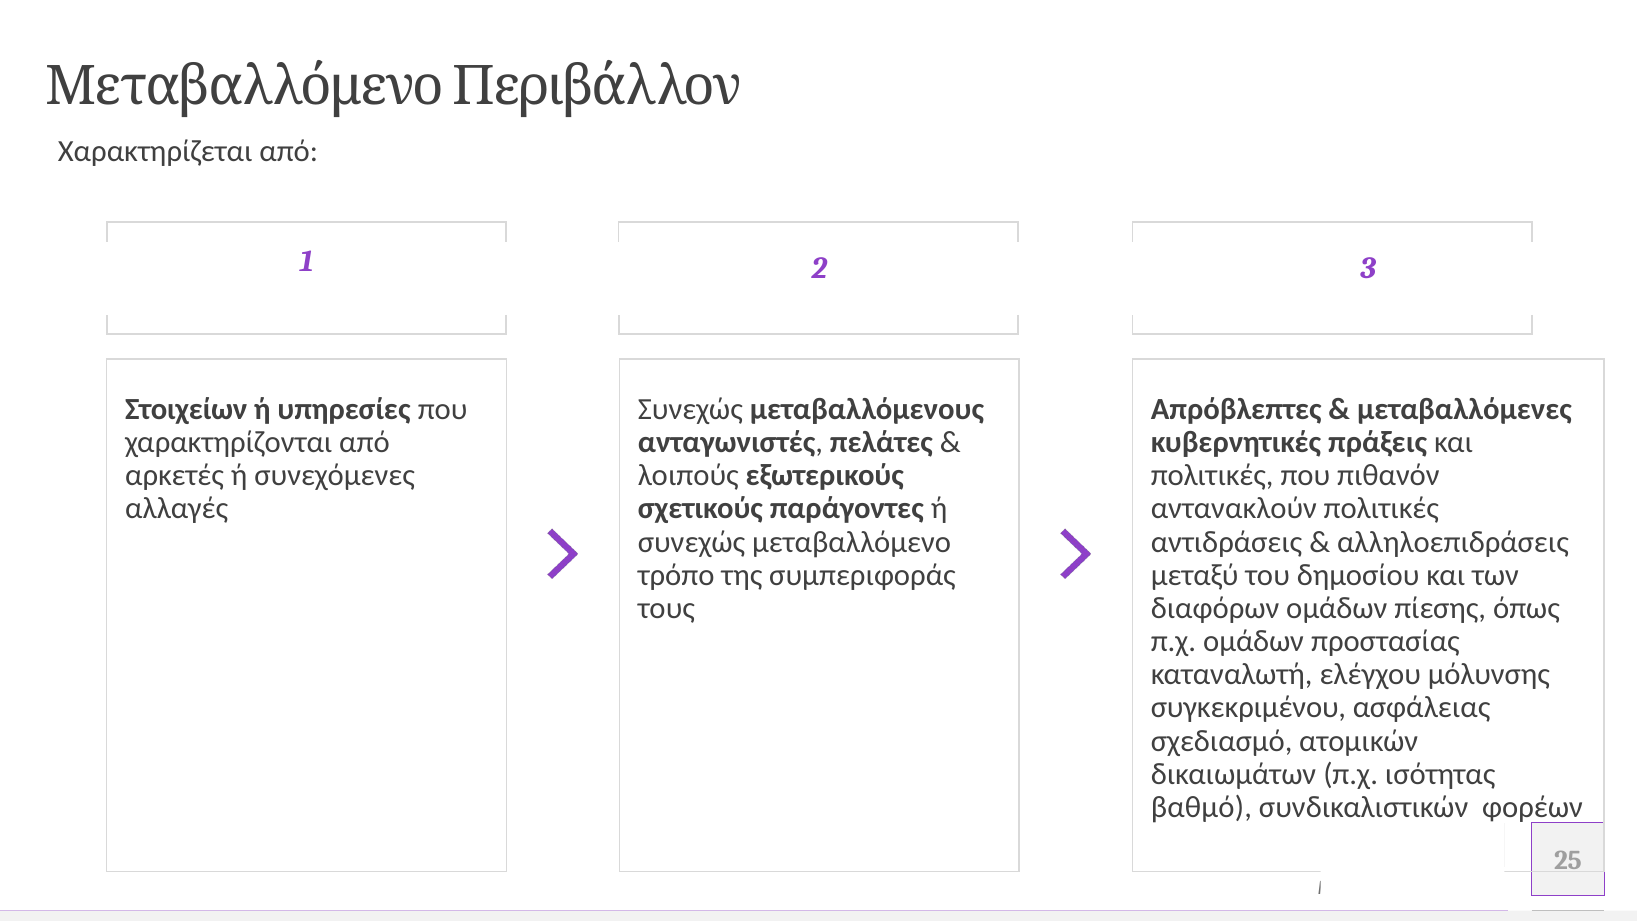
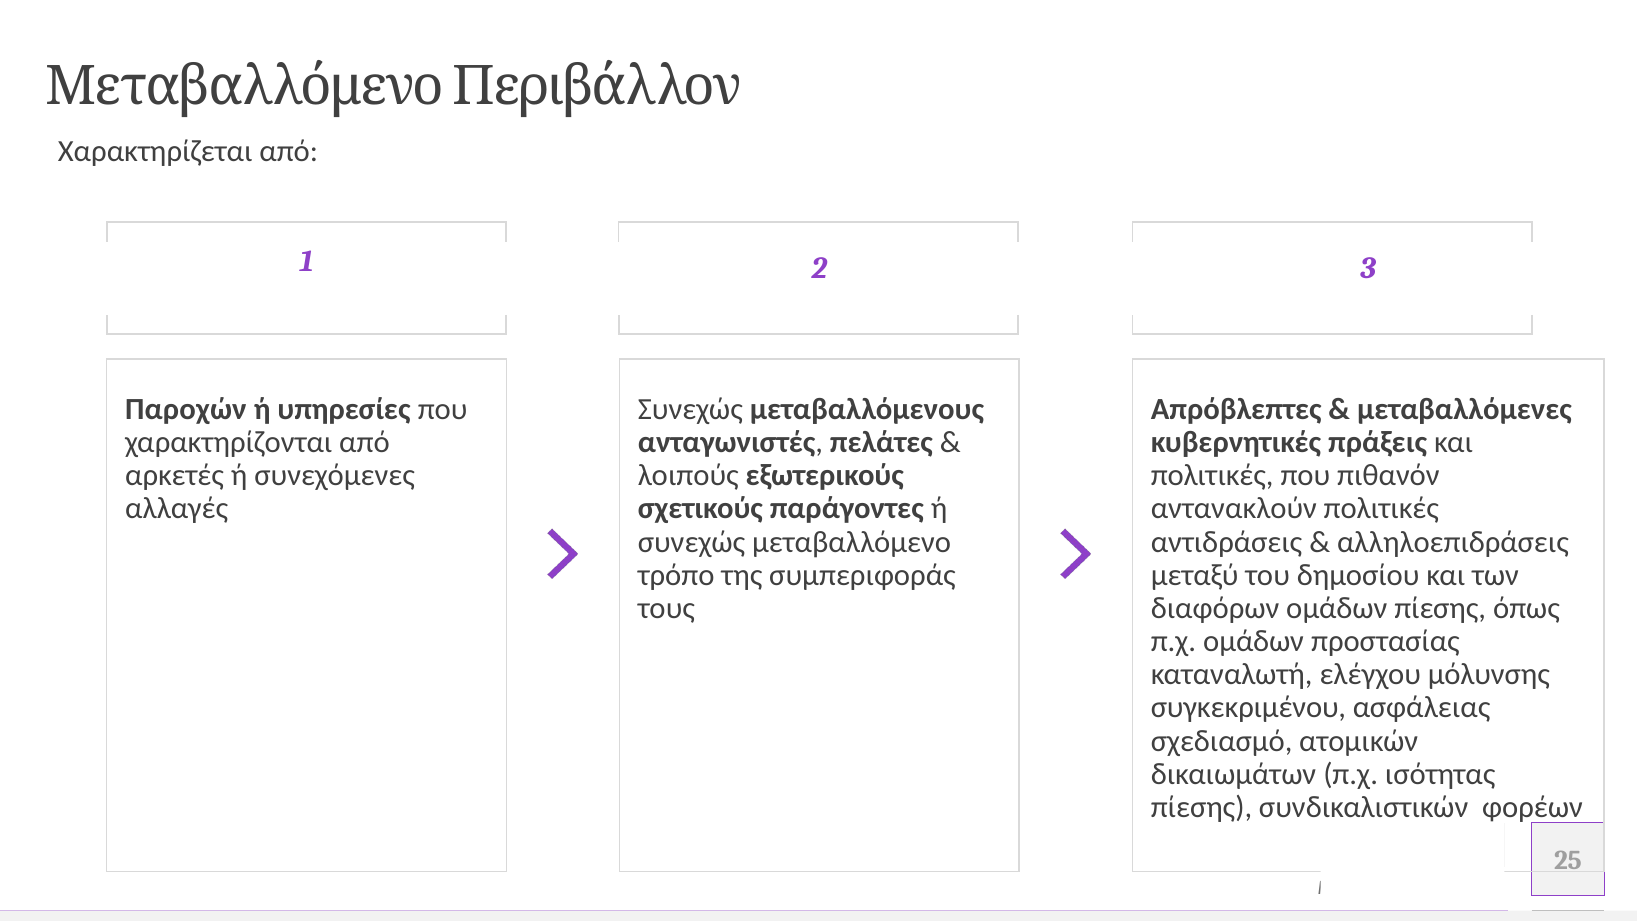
Στοιχείων: Στοιχείων -> Παροχών
βαθμό at (1201, 807): βαθμό -> πίεσης
